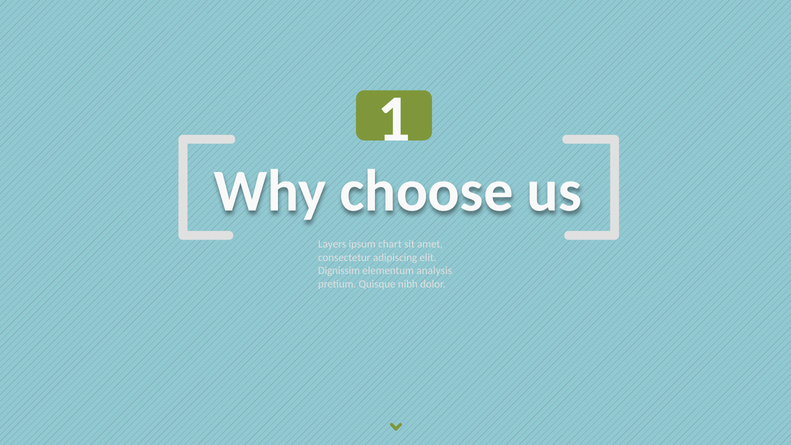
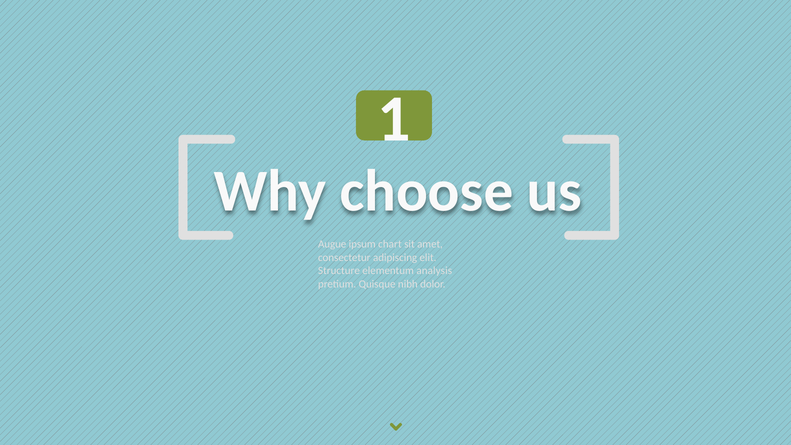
Layers: Layers -> Augue
Dignissim: Dignissim -> Structure
